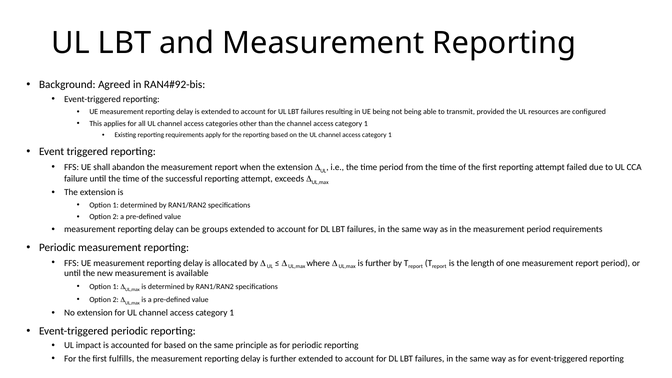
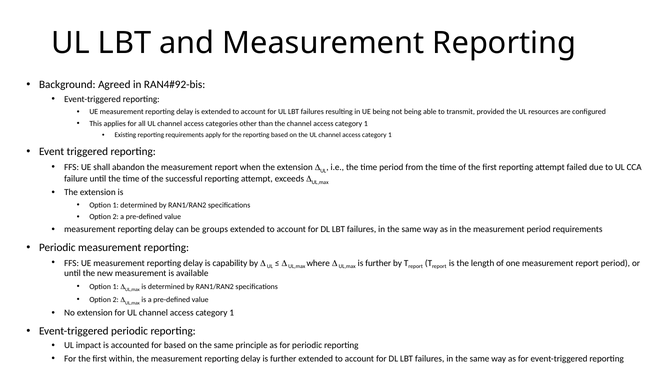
allocated: allocated -> capability
fulfills: fulfills -> within
